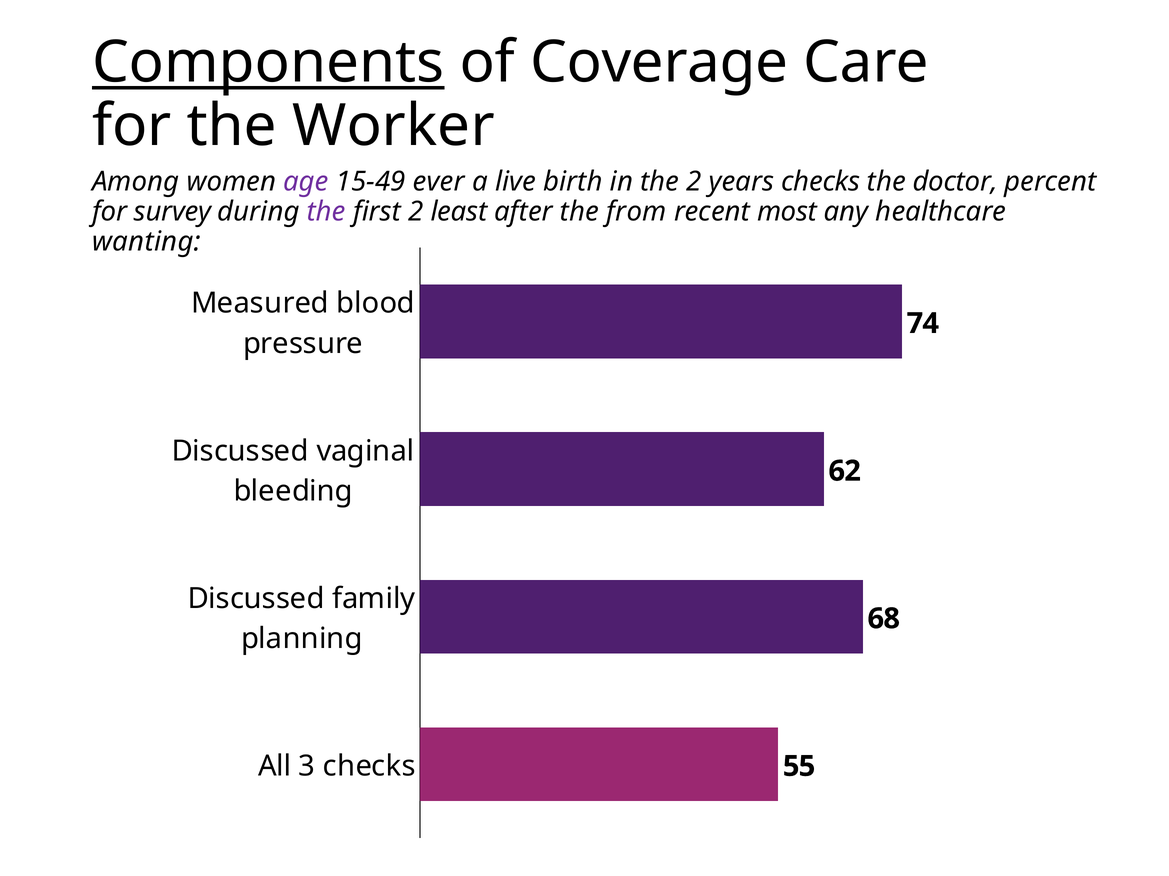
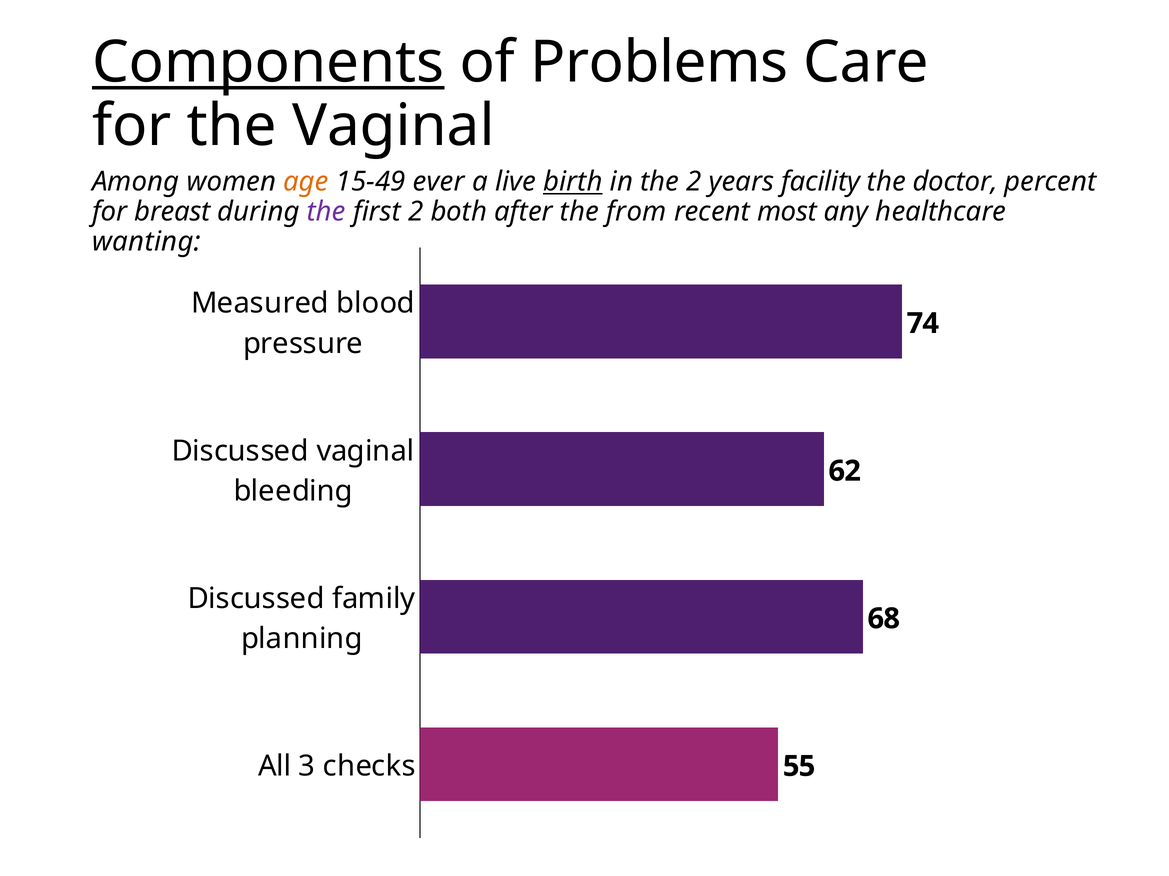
Coverage: Coverage -> Problems
the Worker: Worker -> Vaginal
age colour: purple -> orange
birth underline: none -> present
years checks: checks -> facility
survey: survey -> breast
least: least -> both
